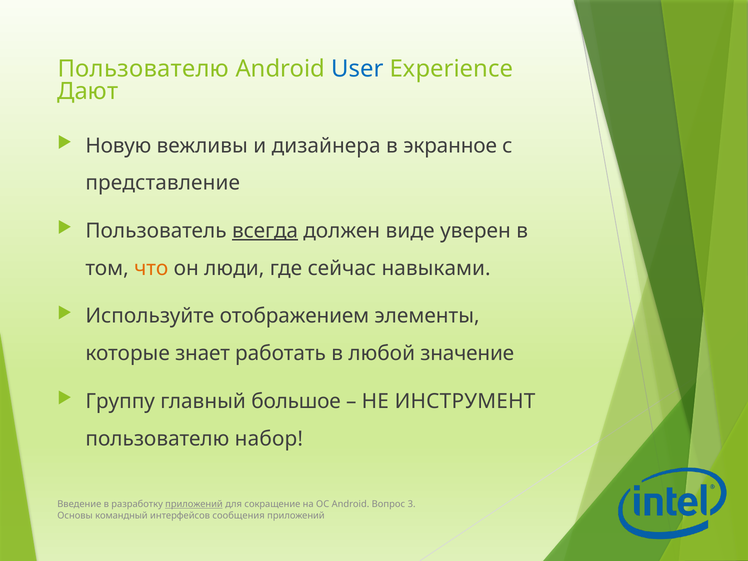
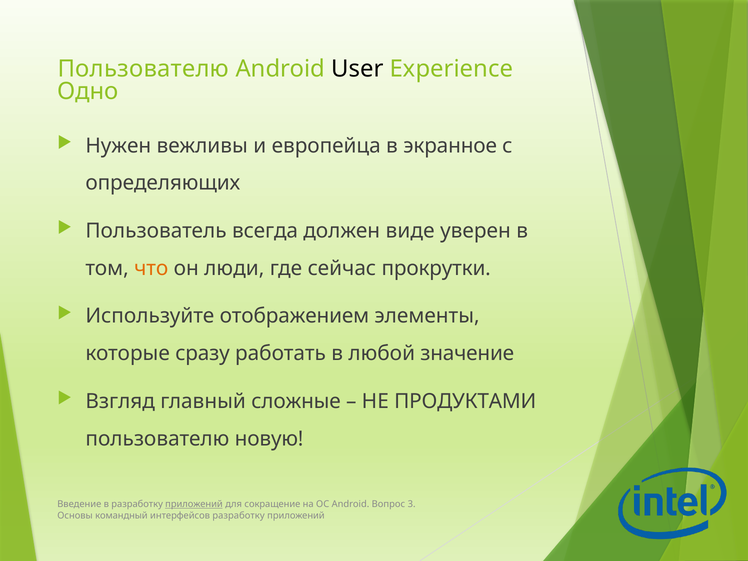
User colour: blue -> black
Дают: Дают -> Одно
Новую: Новую -> Нужен
дизайнера: дизайнера -> европейца
представление: представление -> определяющих
всегда underline: present -> none
навыками: навыками -> прокрутки
знает: знает -> сразу
Группу: Группу -> Взгляд
большое: большое -> сложные
ИНСТРУМЕНТ: ИНСТРУМЕНТ -> ПРОДУКТАМИ
набор: набор -> новую
интерфейсов сообщения: сообщения -> разработку
